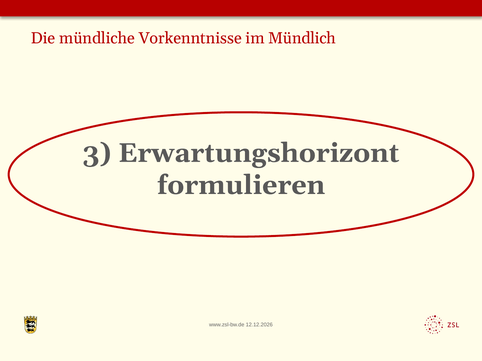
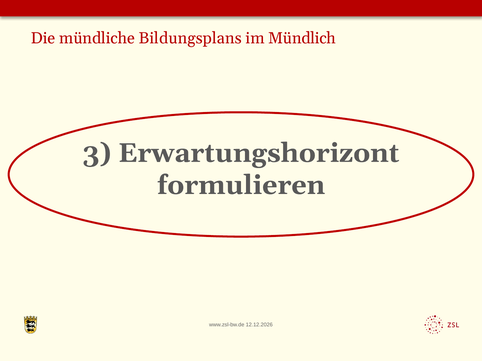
Vorkenntnisse: Vorkenntnisse -> Bildungsplans
